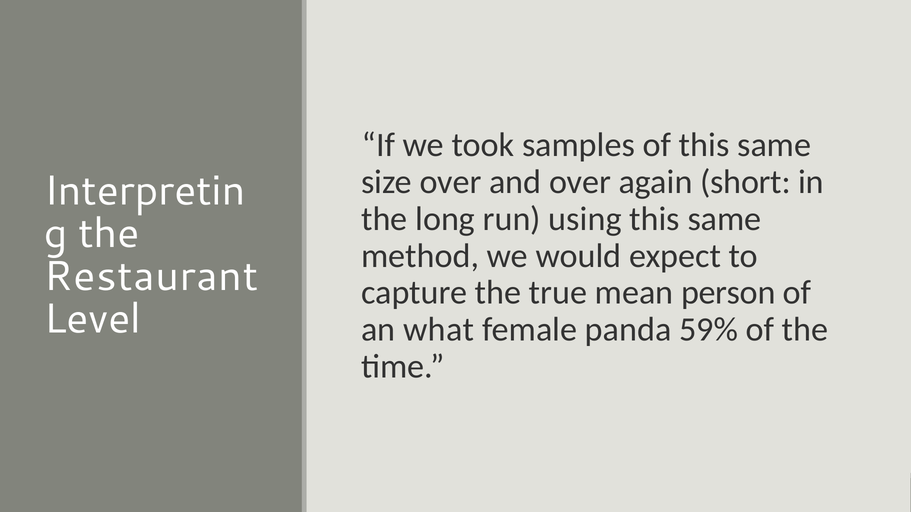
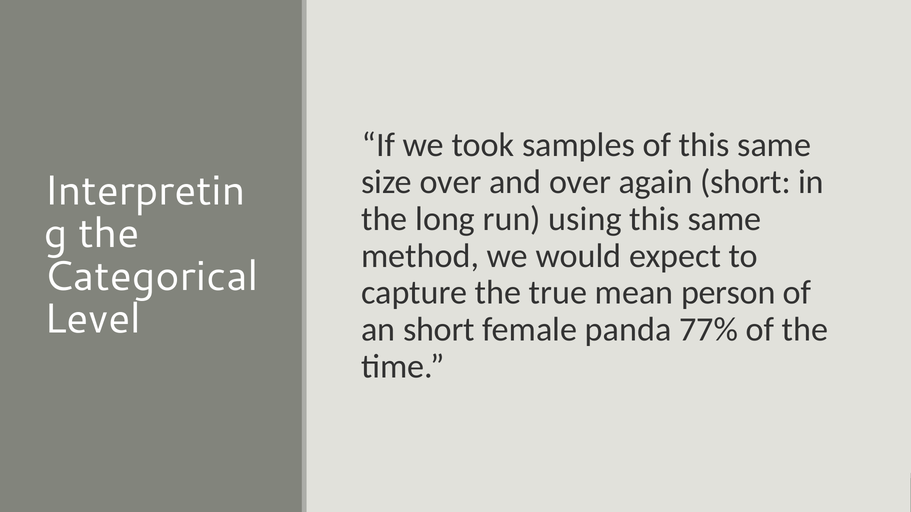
Restaurant: Restaurant -> Categorical
an what: what -> short
59%: 59% -> 77%
